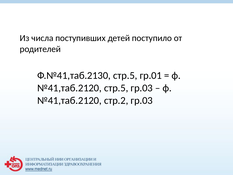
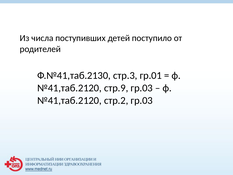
Ф.№41,таб.2130 стр.5: стр.5 -> стр.3
стр.5 at (116, 88): стр.5 -> стр.9
